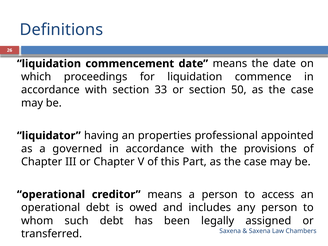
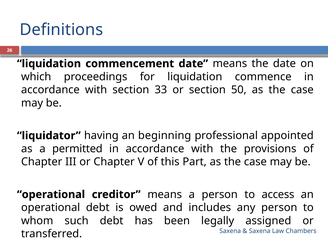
properties: properties -> beginning
governed: governed -> permitted
